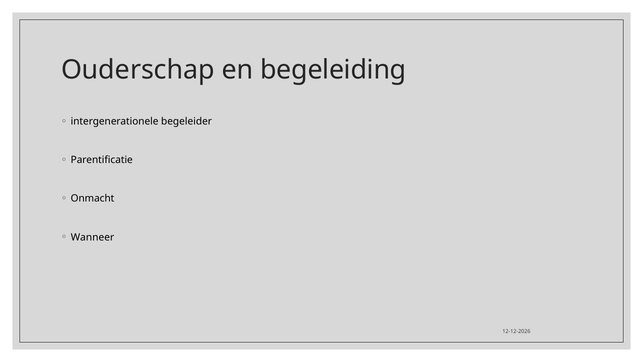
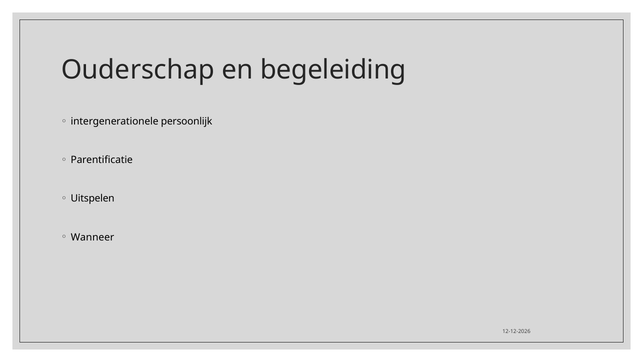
begeleider: begeleider -> persoonlijk
Onmacht: Onmacht -> Uitspelen
